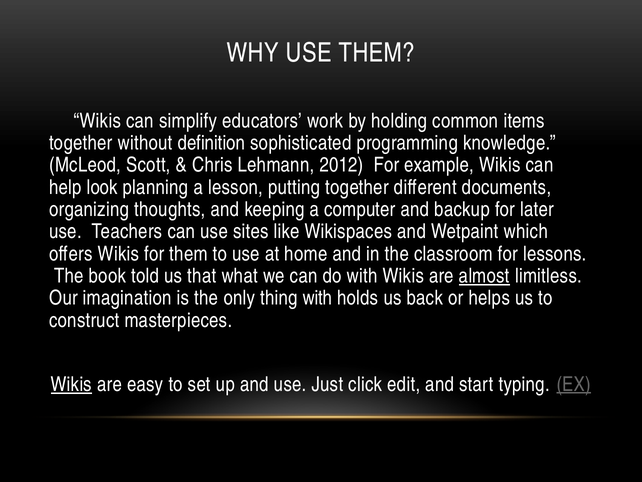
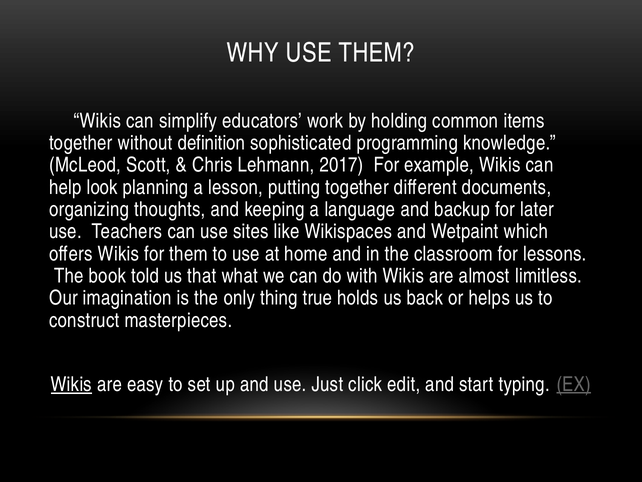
2012: 2012 -> 2017
computer: computer -> language
almost underline: present -> none
thing with: with -> true
